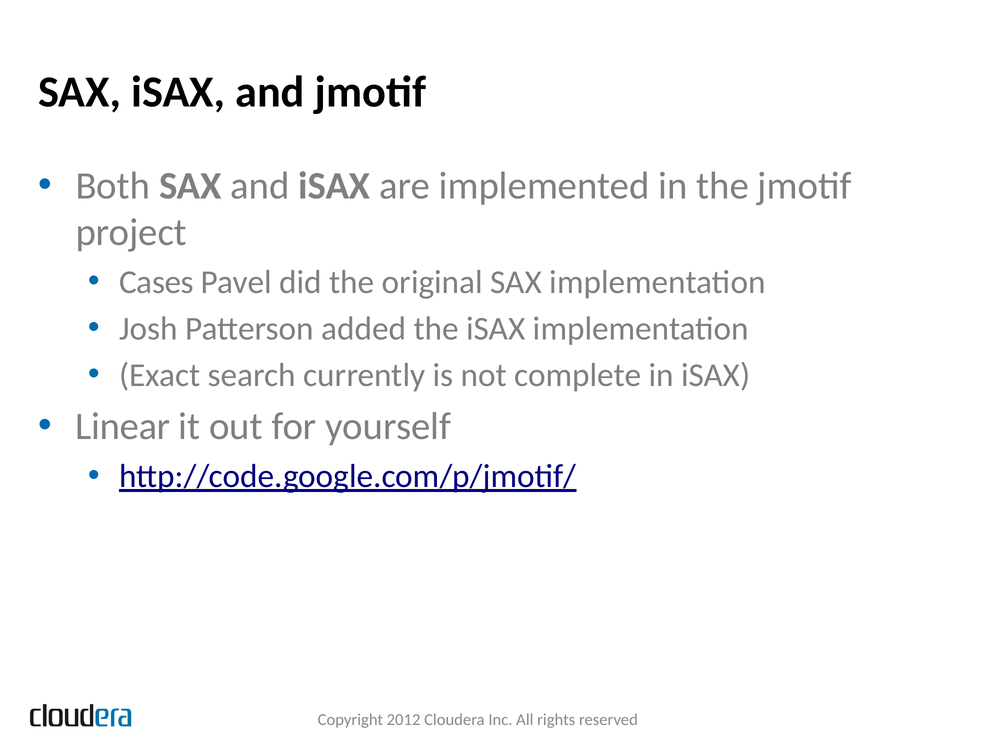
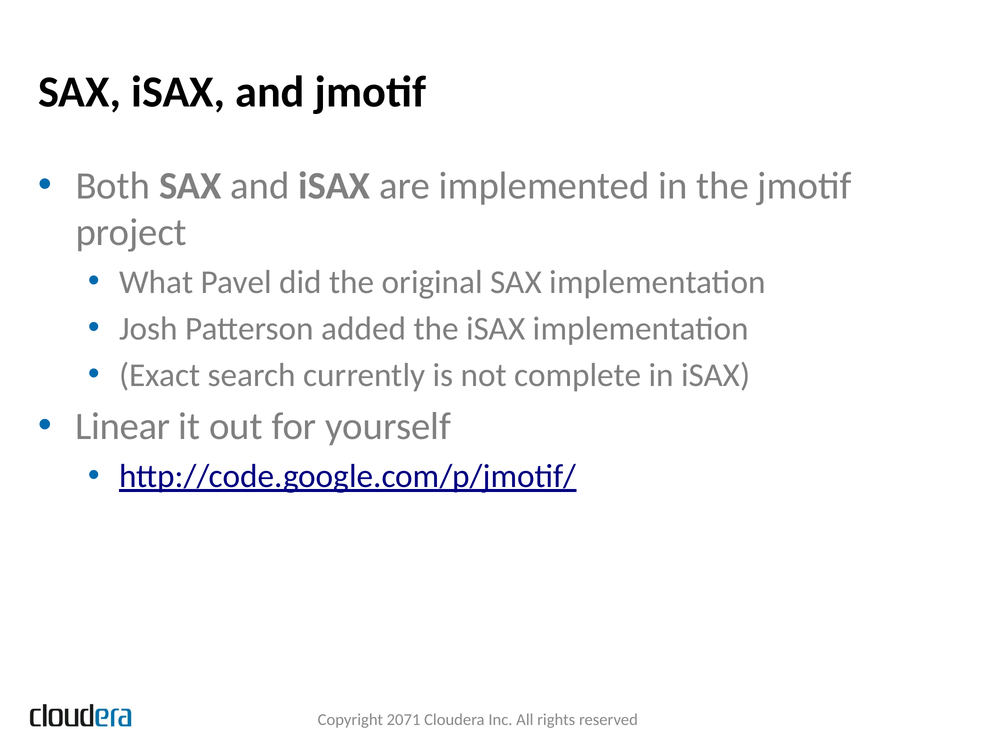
Cases: Cases -> What
2012: 2012 -> 2071
